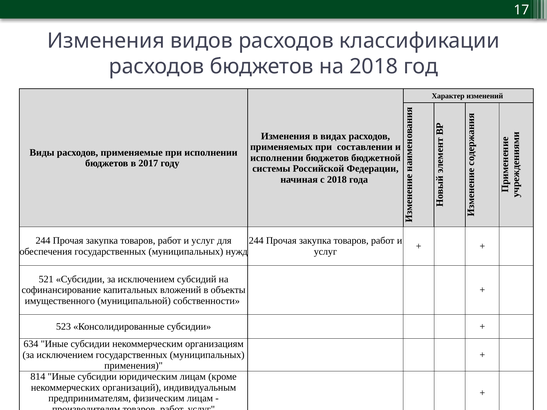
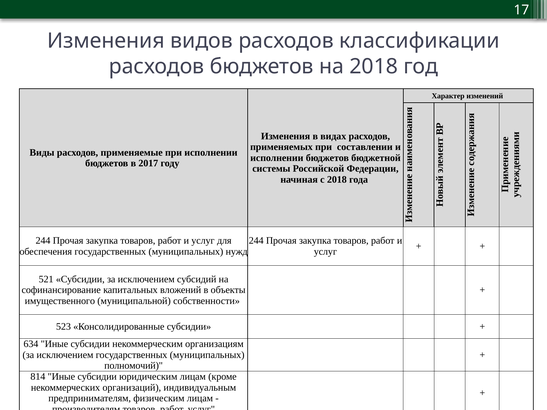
применения: применения -> полномочий
